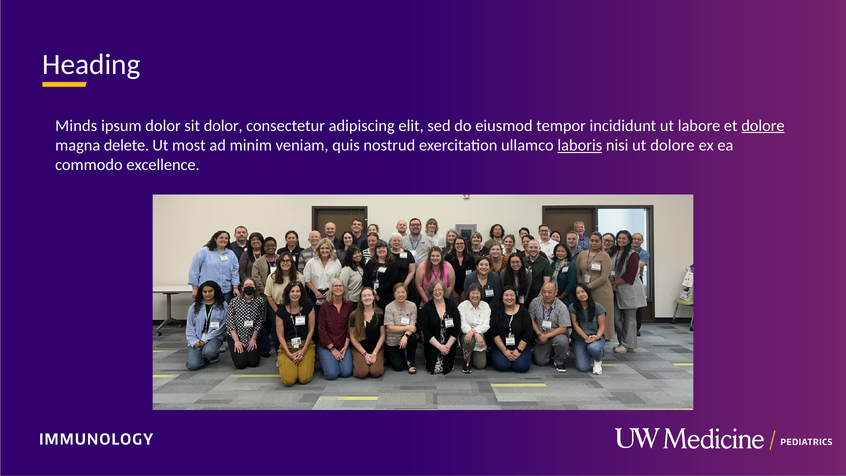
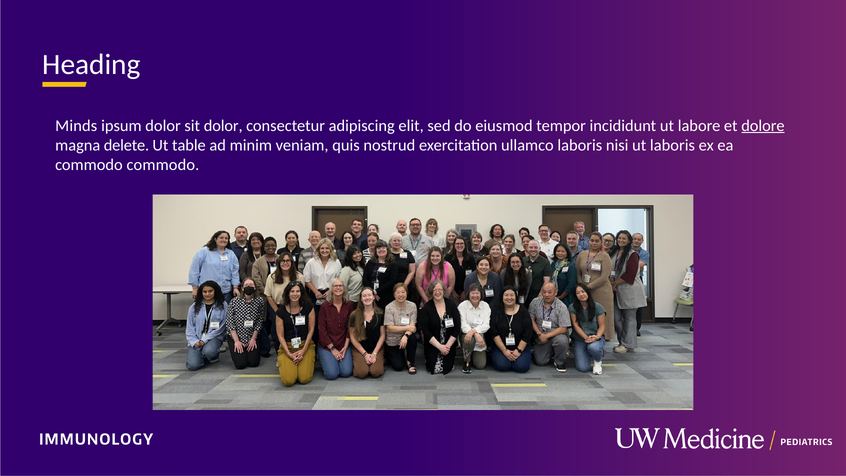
most: most -> table
laboris at (580, 145) underline: present -> none
ut dolore: dolore -> laboris
commodo excellence: excellence -> commodo
